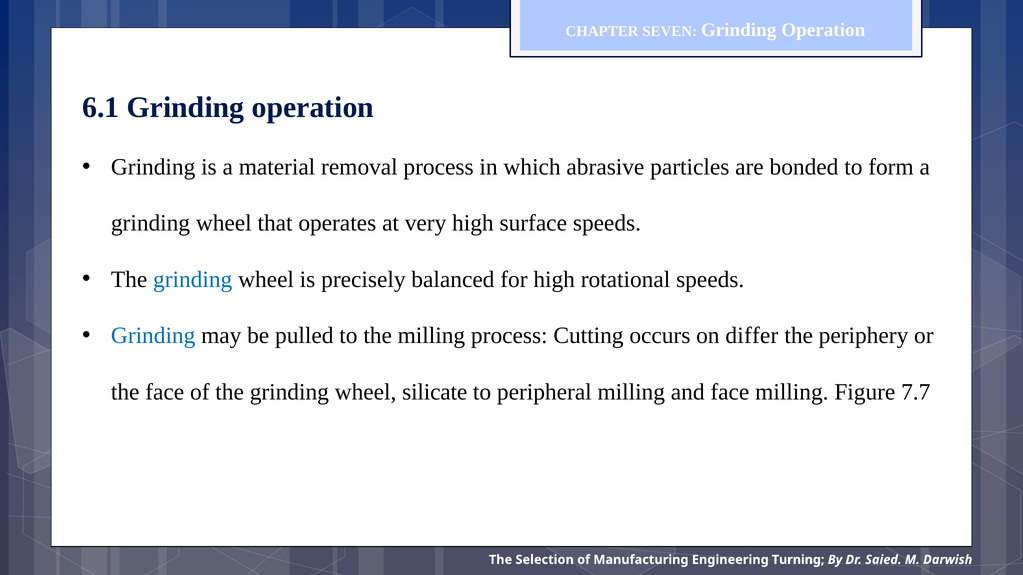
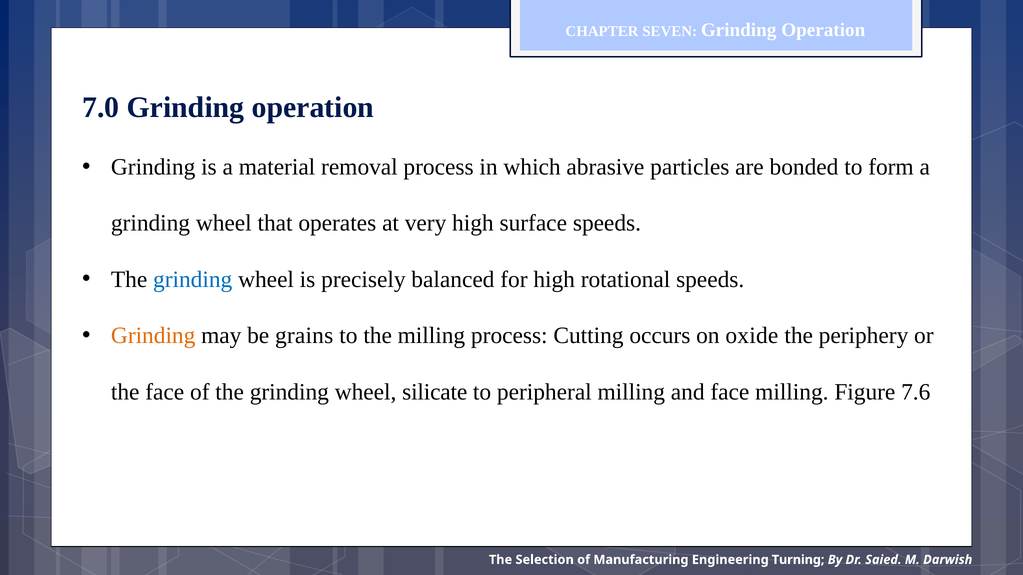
6.1: 6.1 -> 7.0
Grinding at (153, 336) colour: blue -> orange
pulled: pulled -> grains
differ: differ -> oxide
7.7: 7.7 -> 7.6
